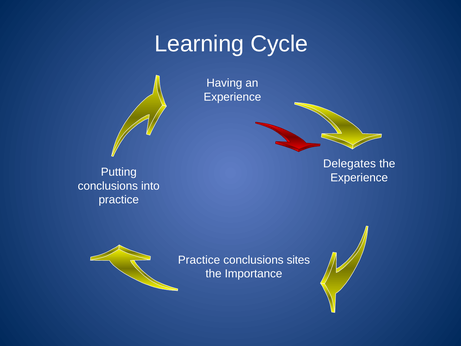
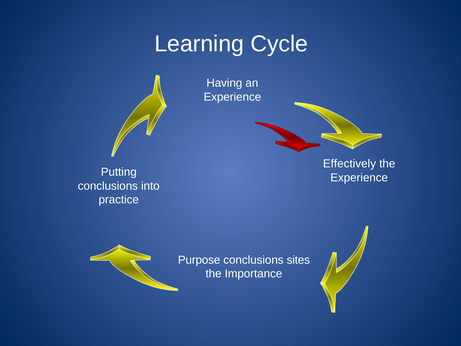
Delegates: Delegates -> Effectively
Practice at (199, 260): Practice -> Purpose
